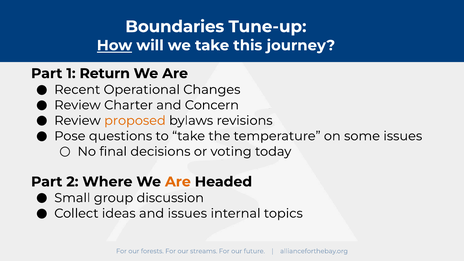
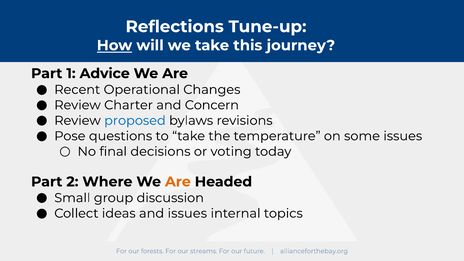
Boundaries: Boundaries -> Reflections
Return: Return -> Advice
proposed colour: orange -> blue
